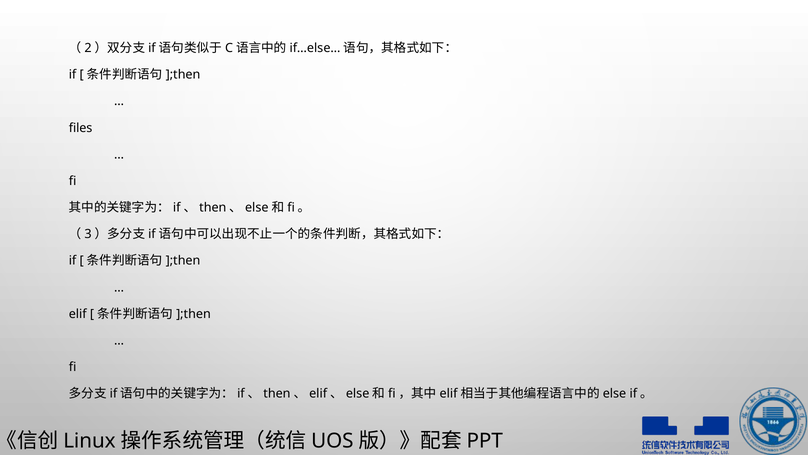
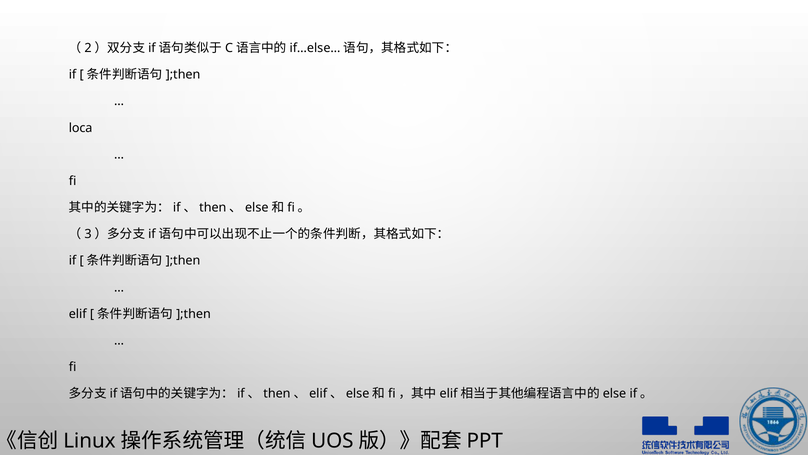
files: files -> loca
